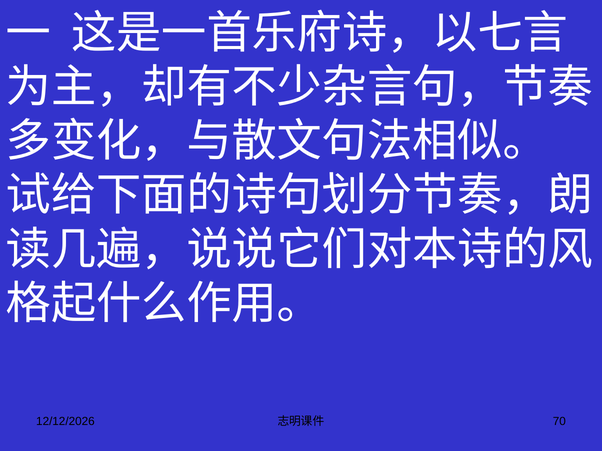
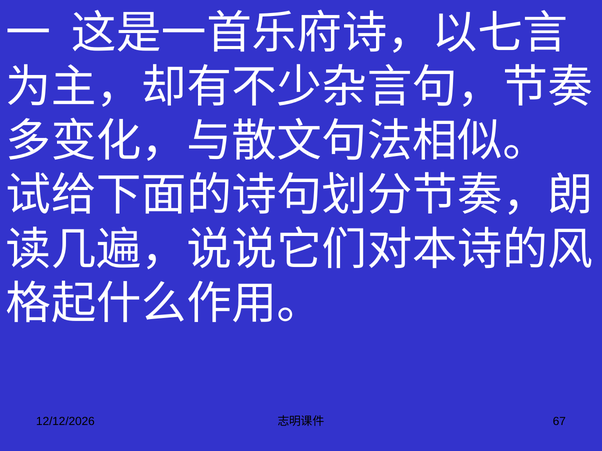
70: 70 -> 67
